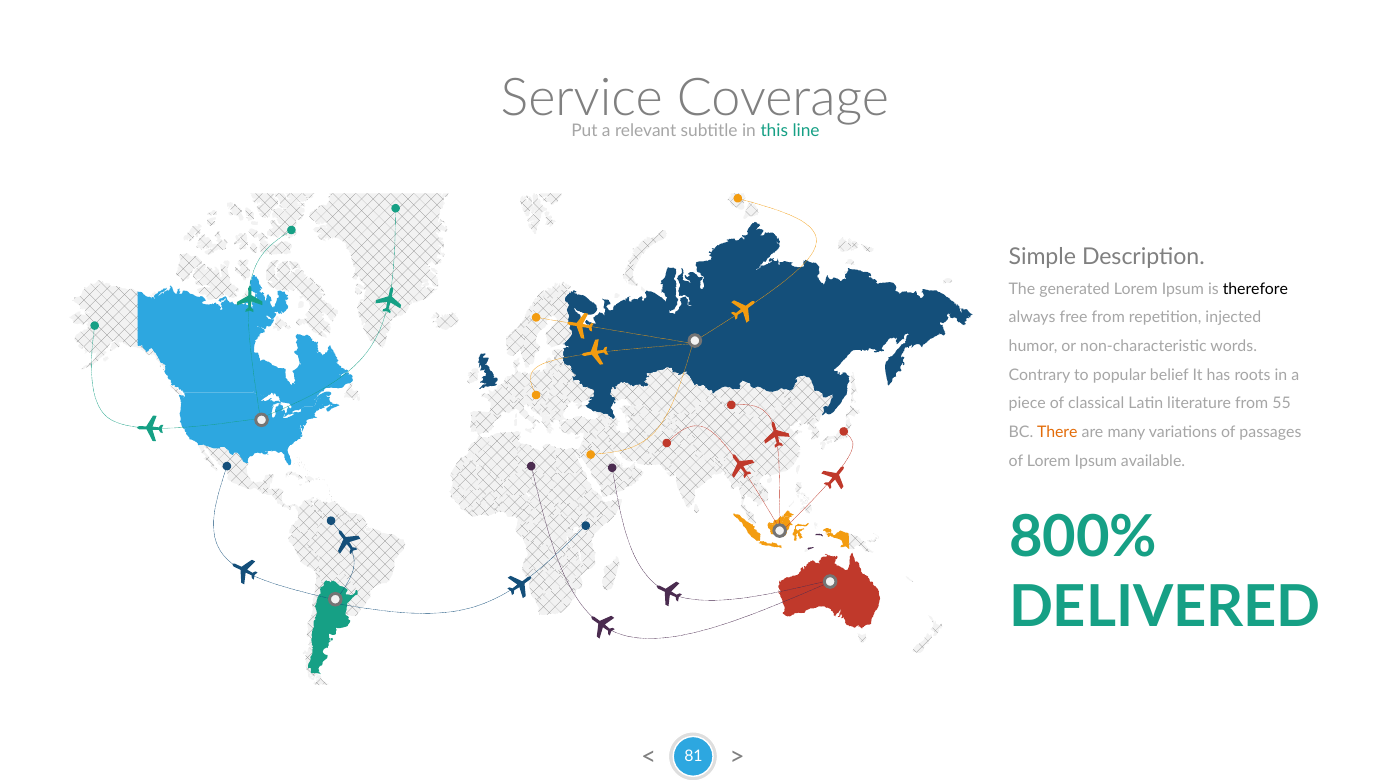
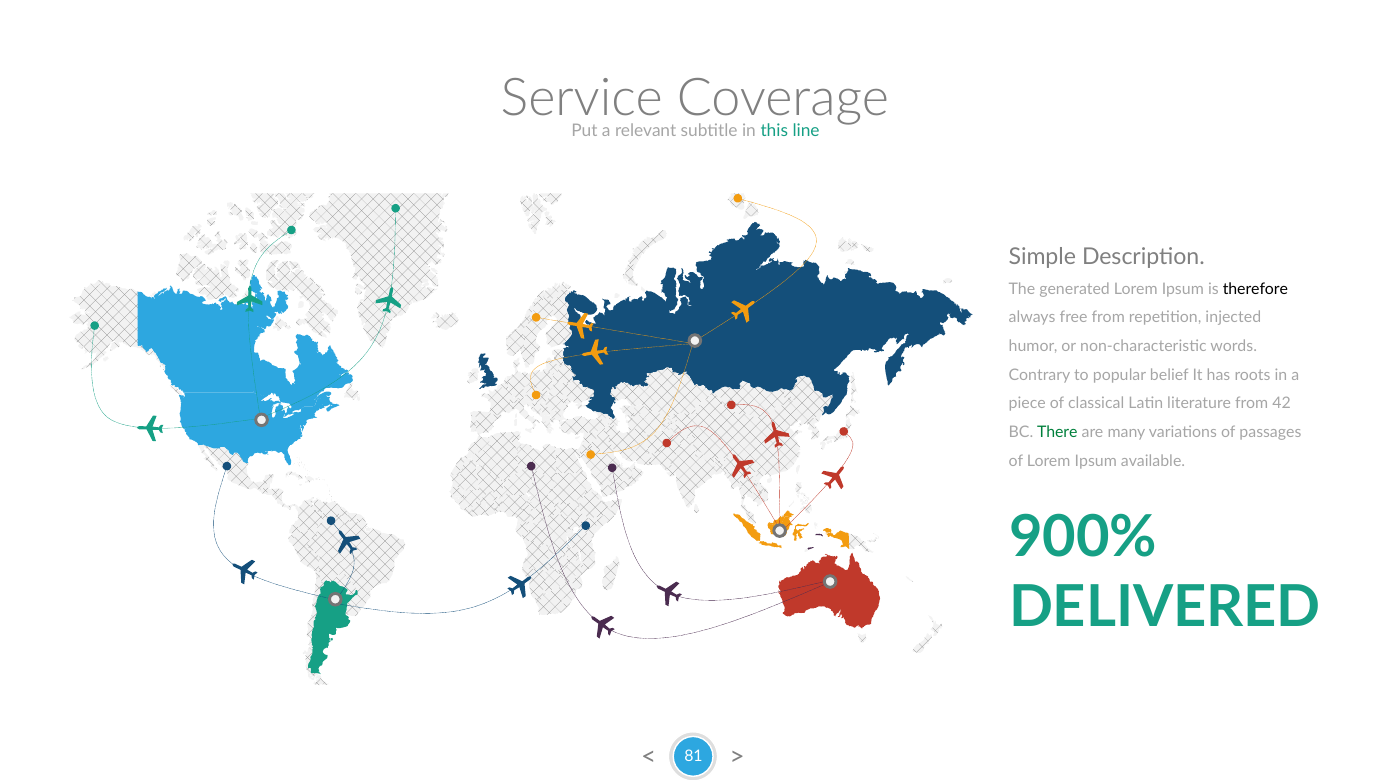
55: 55 -> 42
There colour: orange -> green
800%: 800% -> 900%
